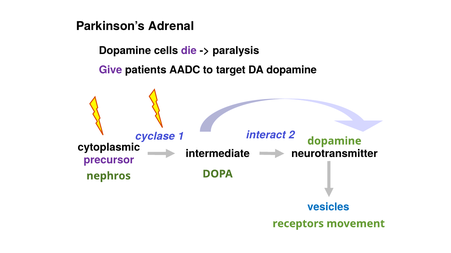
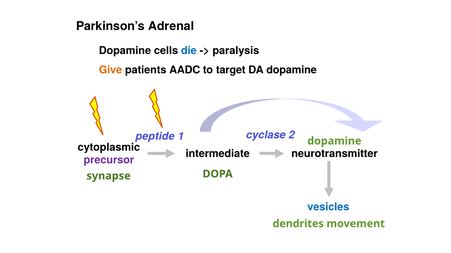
die colour: purple -> blue
Give colour: purple -> orange
cyclase: cyclase -> peptide
interact: interact -> cyclase
nephros: nephros -> synapse
receptors: receptors -> dendrites
